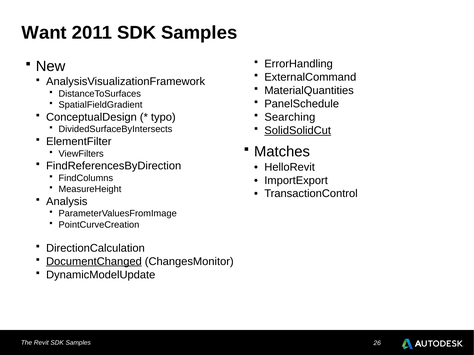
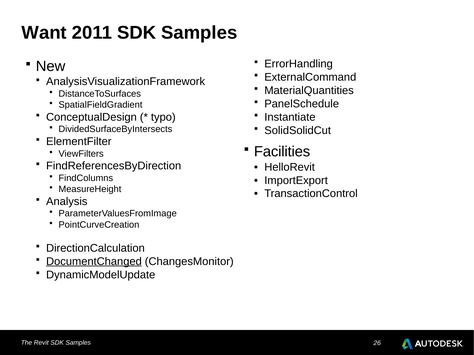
Searching: Searching -> Instantiate
SolidSolidCut underline: present -> none
Matches: Matches -> Facilities
